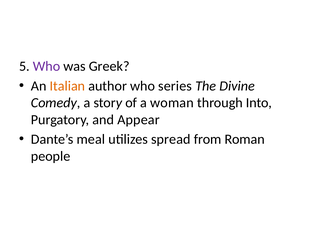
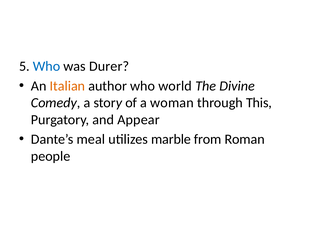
Who at (47, 67) colour: purple -> blue
Greek: Greek -> Durer
series: series -> world
Into: Into -> This
spread: spread -> marble
